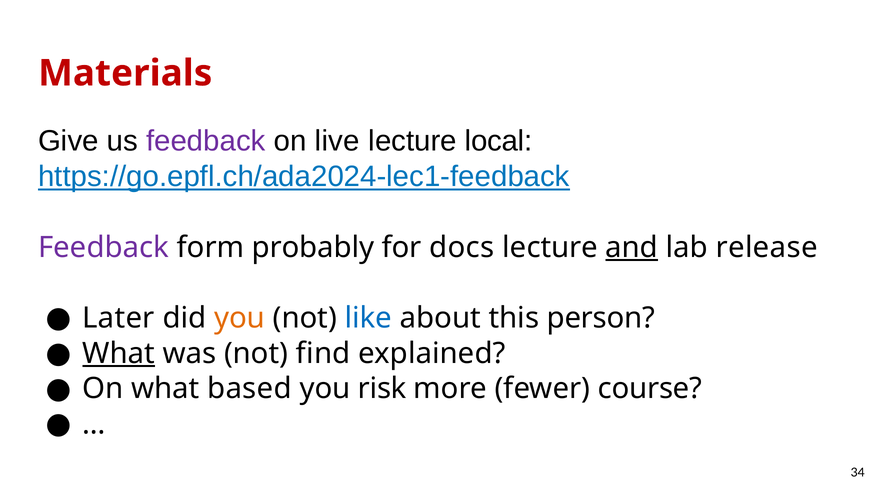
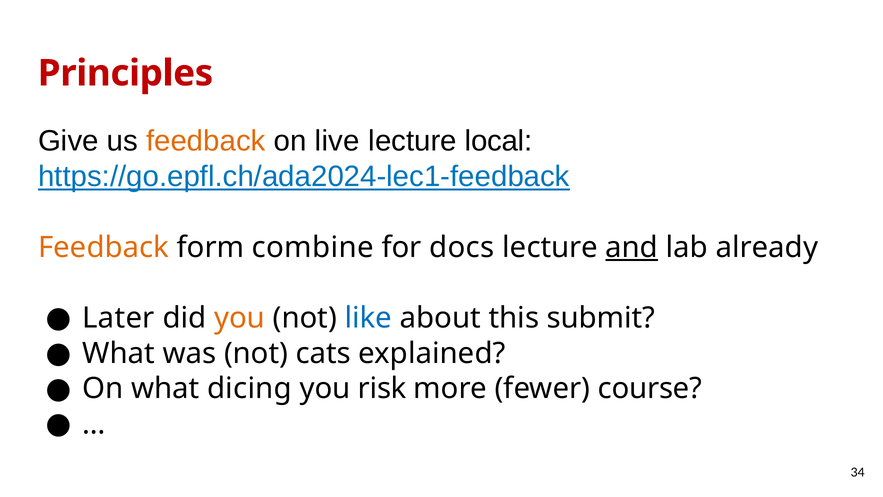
Materials: Materials -> Principles
feedback at (206, 141) colour: purple -> orange
Feedback at (104, 247) colour: purple -> orange
probably: probably -> combine
release: release -> already
person: person -> submit
What at (119, 353) underline: present -> none
find: find -> cats
based: based -> dicing
